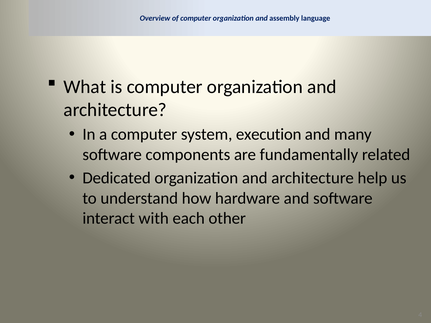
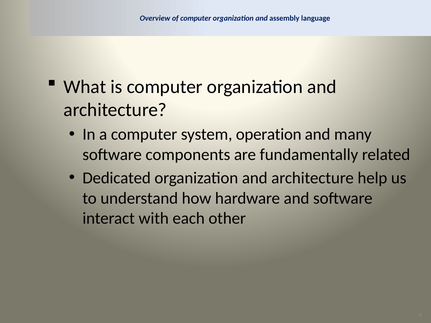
execution: execution -> operation
